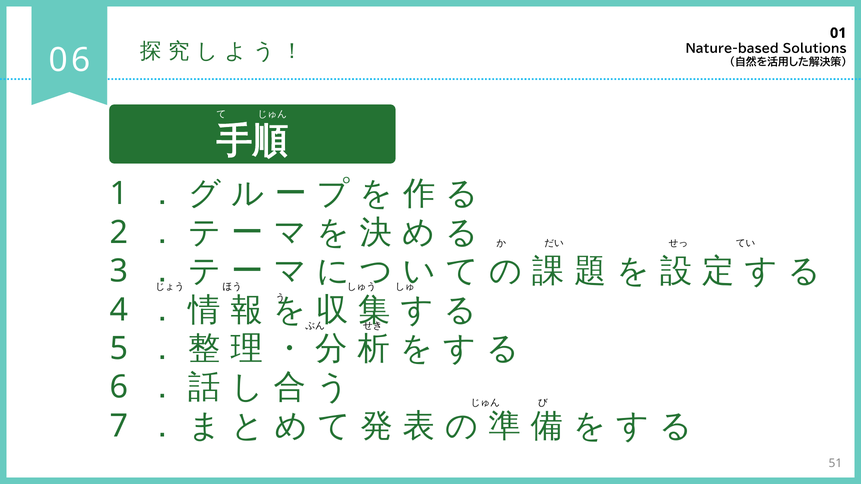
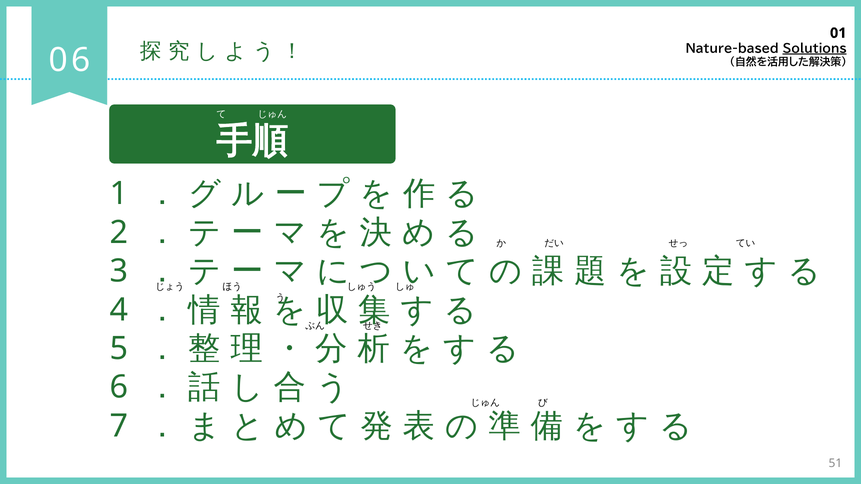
Solutions underline: none -> present
